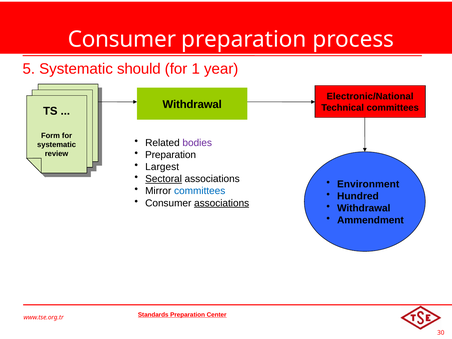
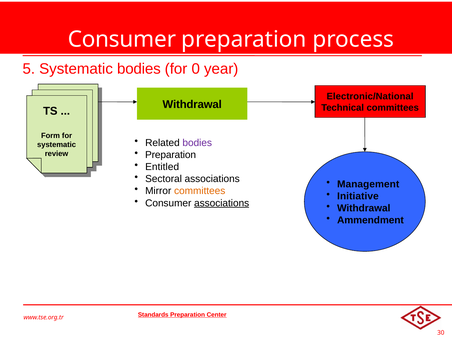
Systematic should: should -> bodies
1: 1 -> 0
Largest: Largest -> Entitled
Sectoral underline: present -> none
Environment: Environment -> Management
committees at (200, 191) colour: blue -> orange
Hundred: Hundred -> Initiative
